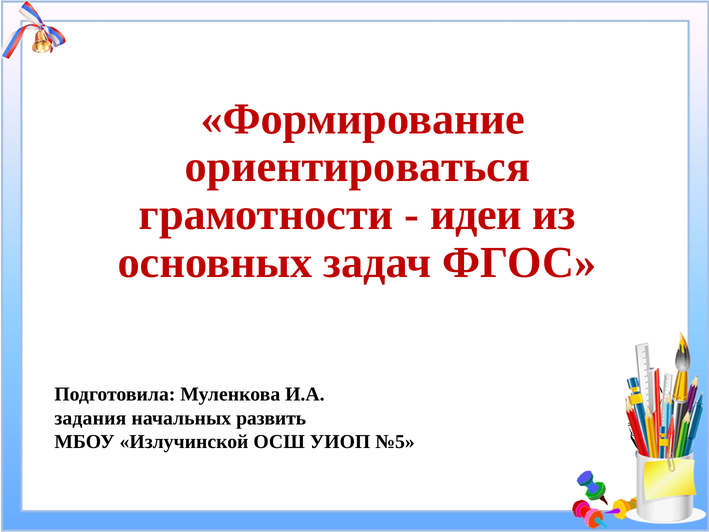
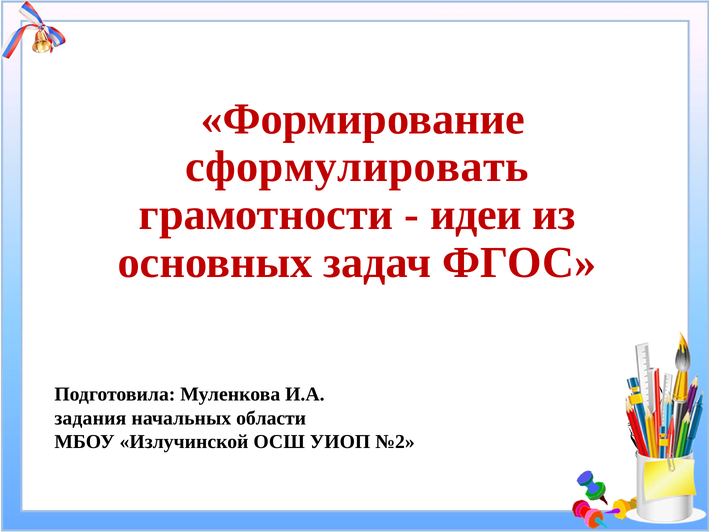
ориентироваться: ориентироваться -> сформулировать
развить: развить -> области
№5: №5 -> №2
